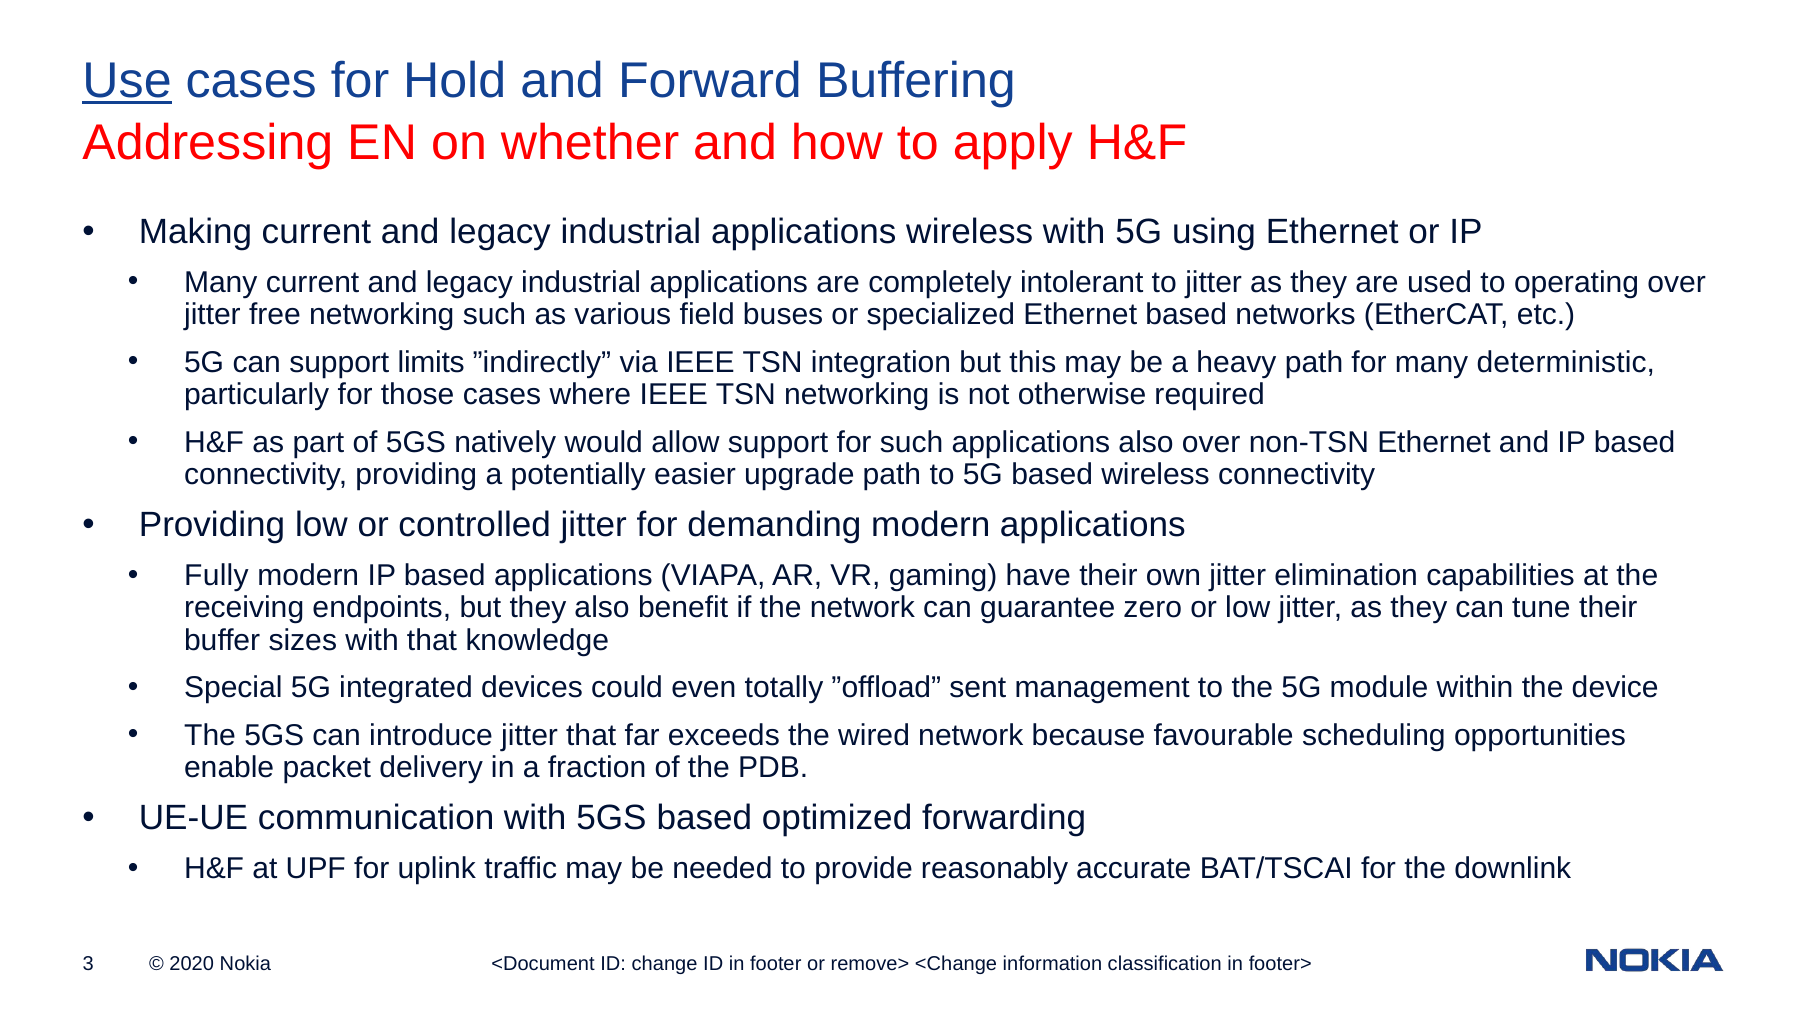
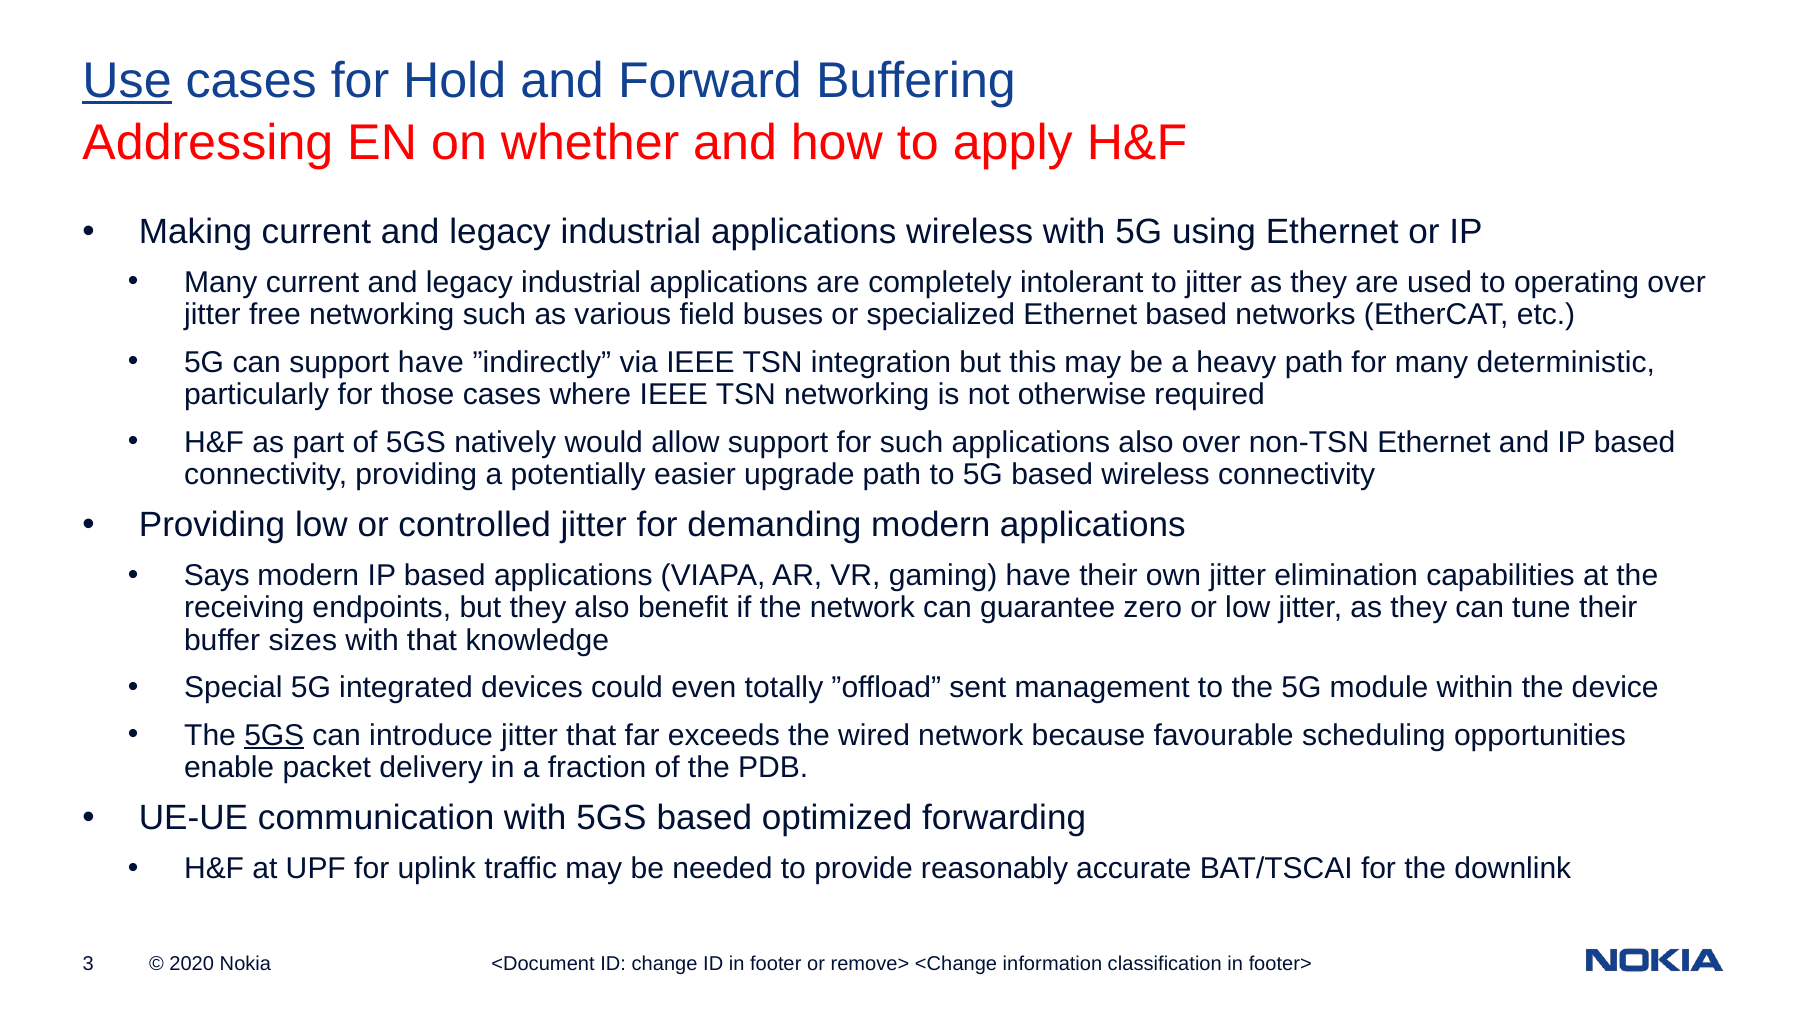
support limits: limits -> have
Fully: Fully -> Says
5GS at (274, 736) underline: none -> present
